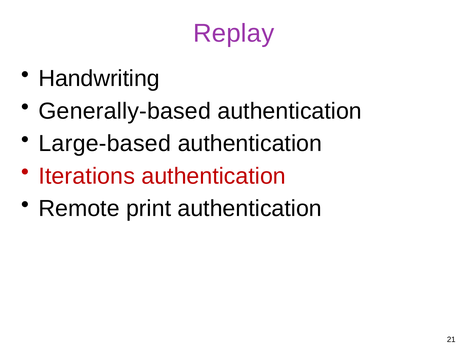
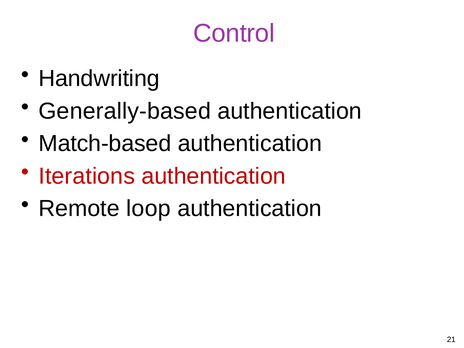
Replay: Replay -> Control
Large-based: Large-based -> Match-based
print: print -> loop
